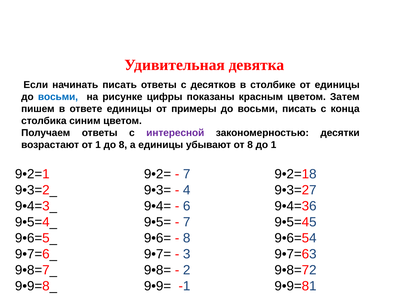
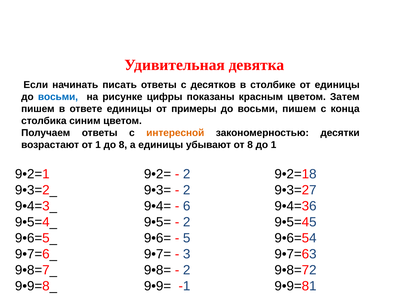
восьми писать: писать -> пишем
интересной colour: purple -> orange
7 at (187, 174): 7 -> 2
4 at (187, 190): 4 -> 2
7 at (187, 222): 7 -> 2
8 at (187, 238): 8 -> 5
